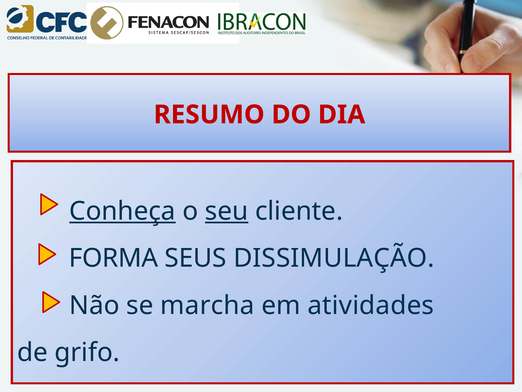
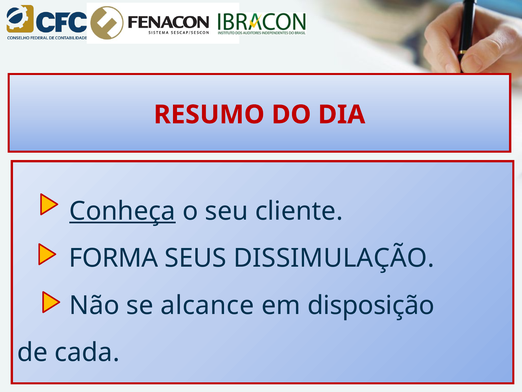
seu underline: present -> none
marcha: marcha -> alcance
atividades: atividades -> disposição
grifo: grifo -> cada
